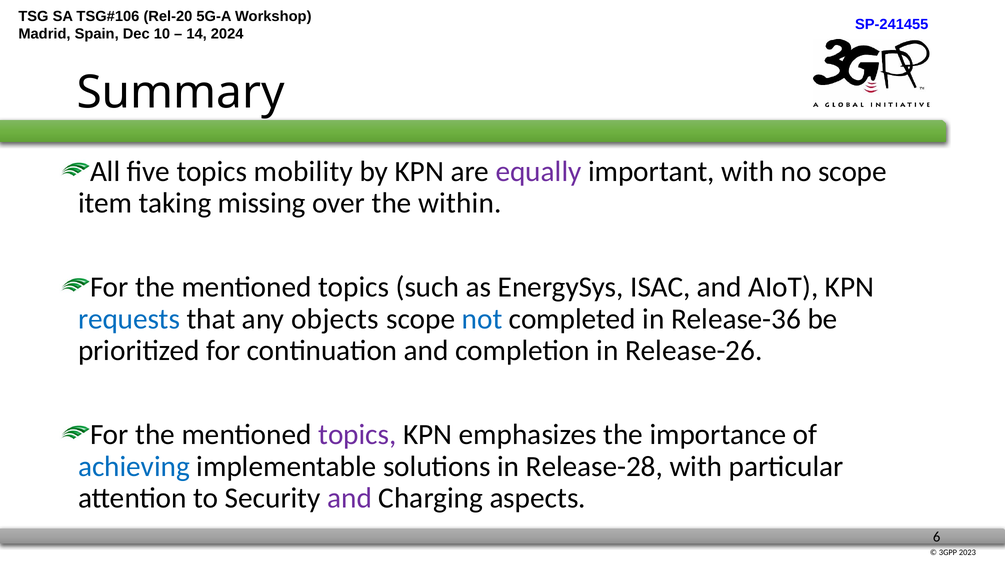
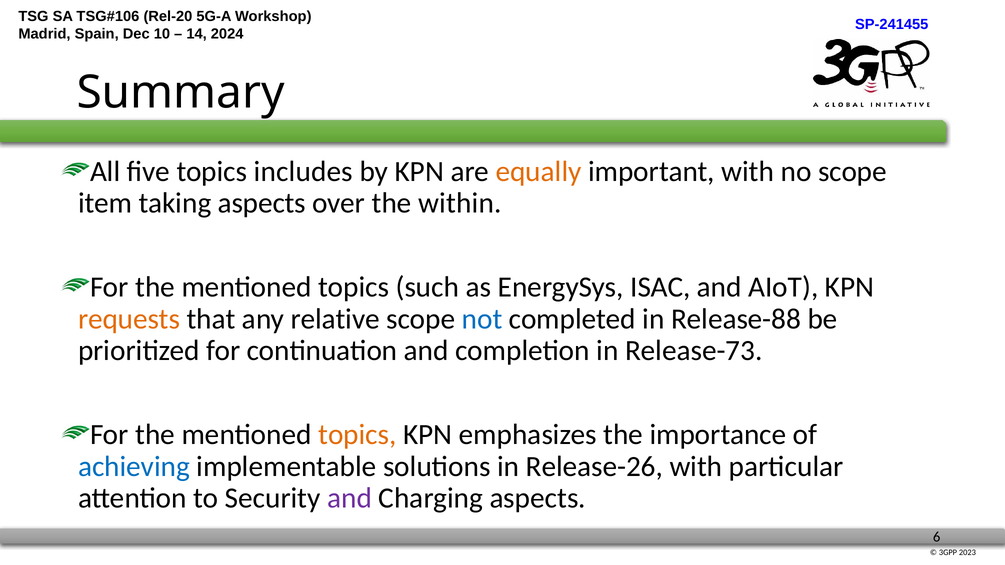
mobility: mobility -> includes
equally colour: purple -> orange
taking missing: missing -> aspects
requests colour: blue -> orange
objects: objects -> relative
Release-36: Release-36 -> Release-88
Release-26: Release-26 -> Release-73
topics at (357, 435) colour: purple -> orange
Release-28: Release-28 -> Release-26
